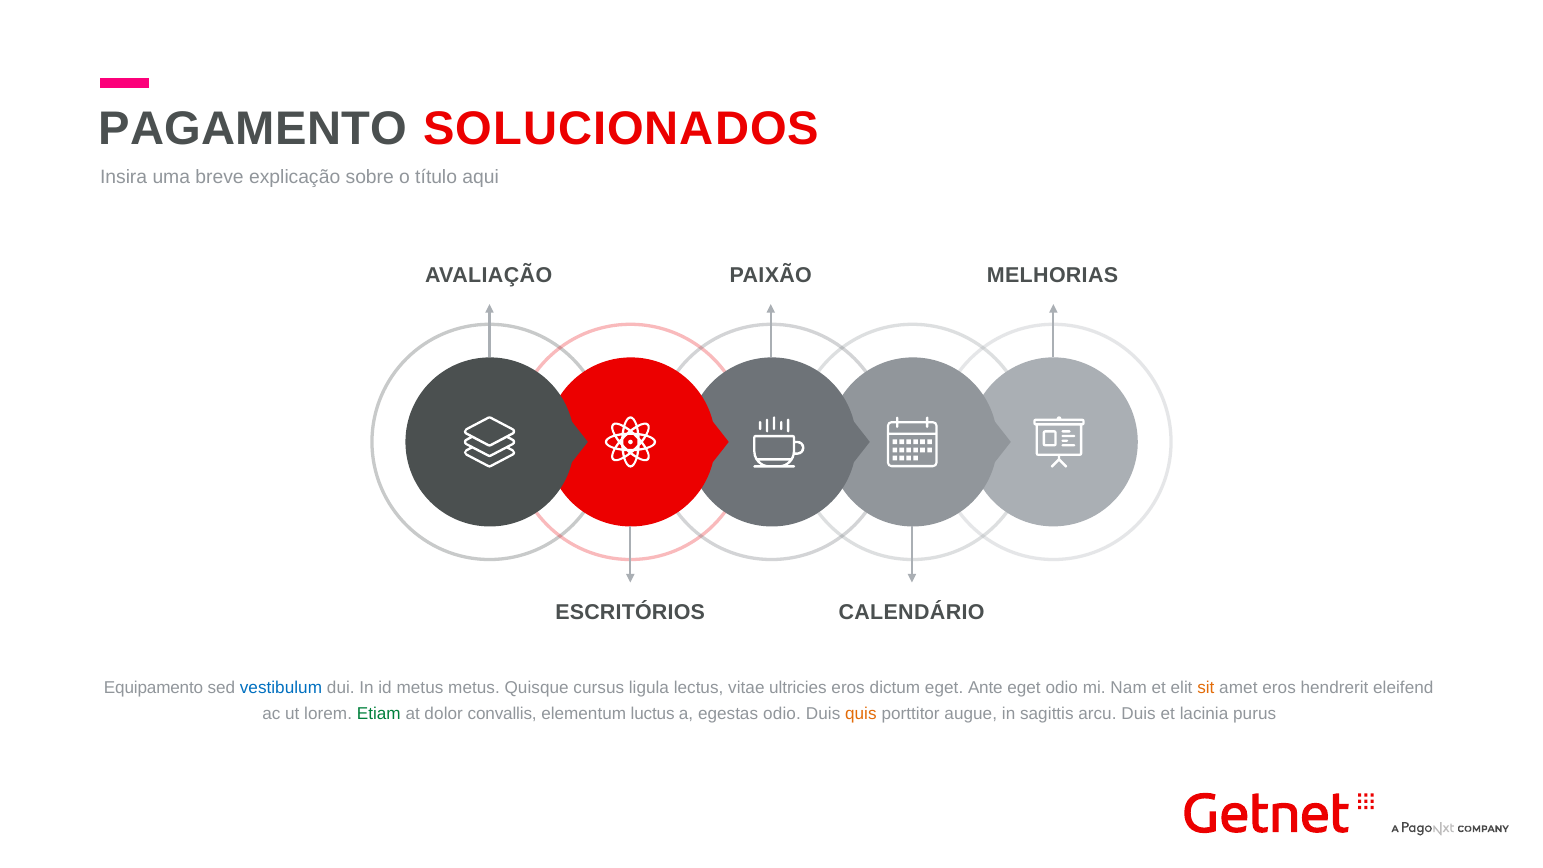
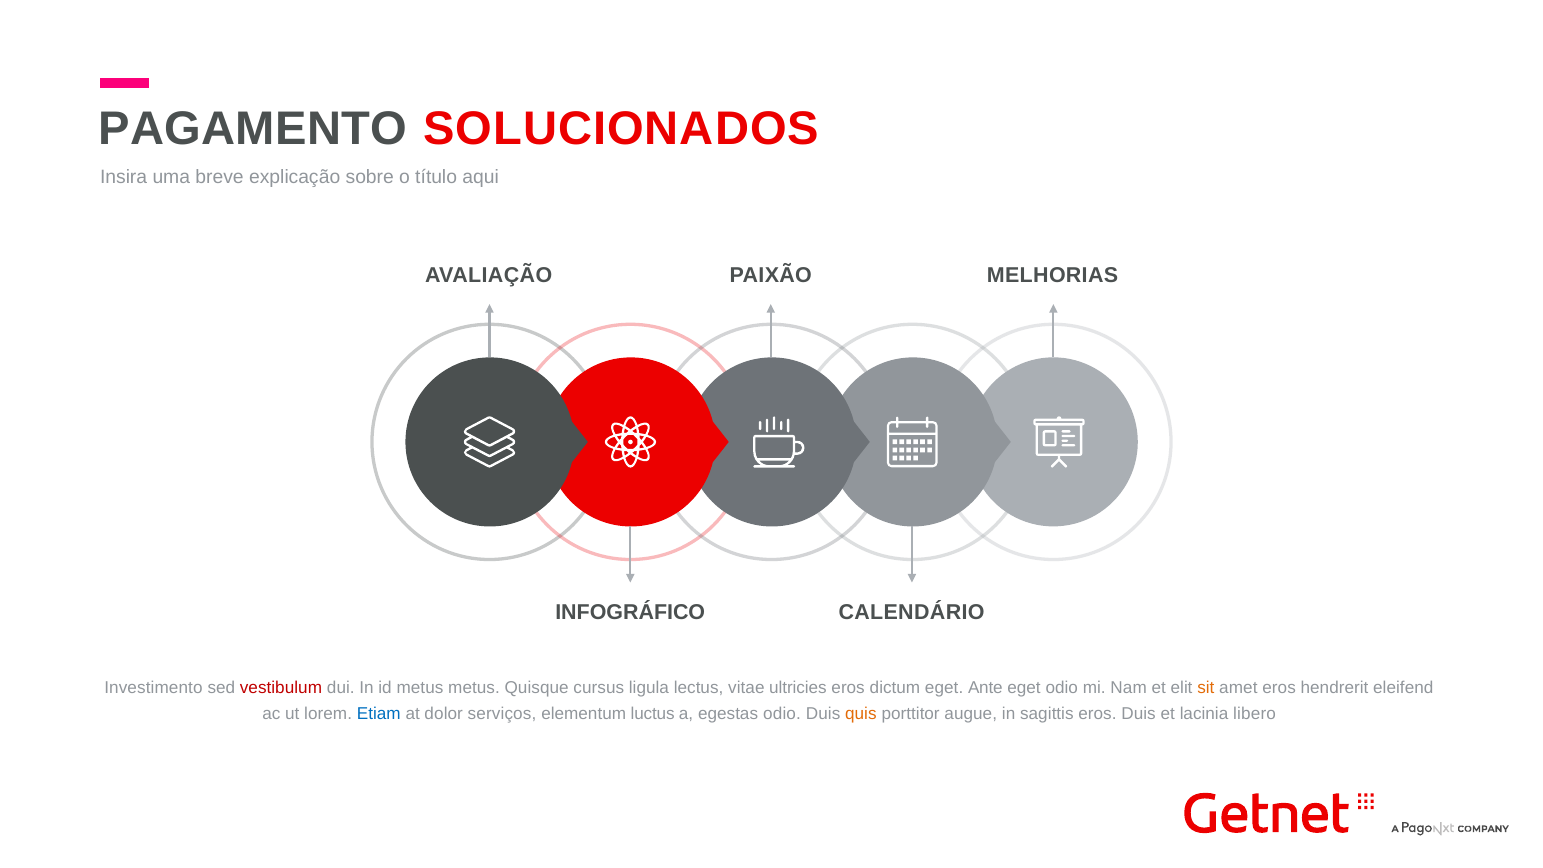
ESCRITÓRIOS: ESCRITÓRIOS -> INFOGRÁFICO
Equipamento: Equipamento -> Investimento
vestibulum colour: blue -> red
Etiam colour: green -> blue
convallis: convallis -> serviços
sagittis arcu: arcu -> eros
purus: purus -> libero
